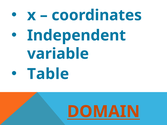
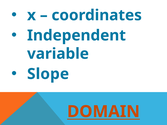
Table: Table -> Slope
